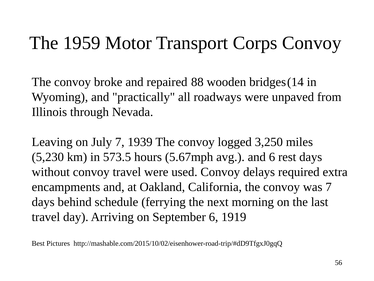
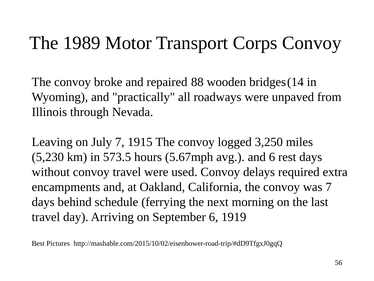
1959: 1959 -> 1989
1939: 1939 -> 1915
